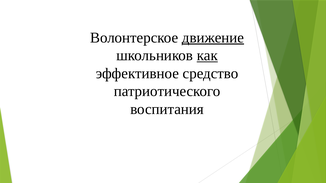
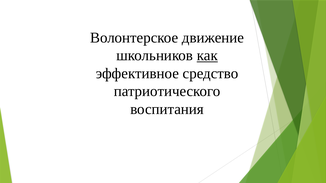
движение underline: present -> none
